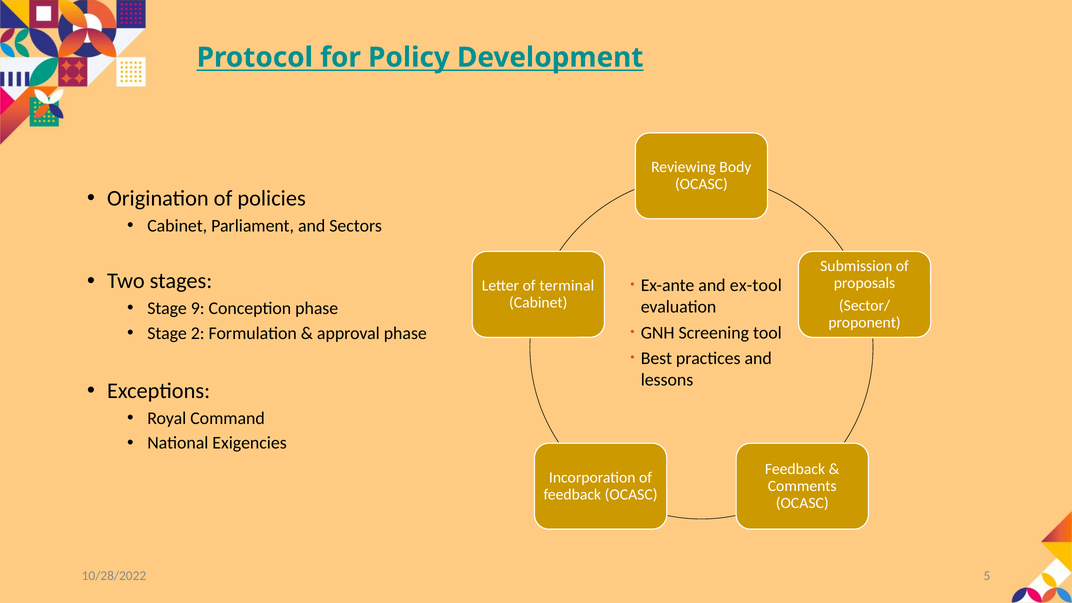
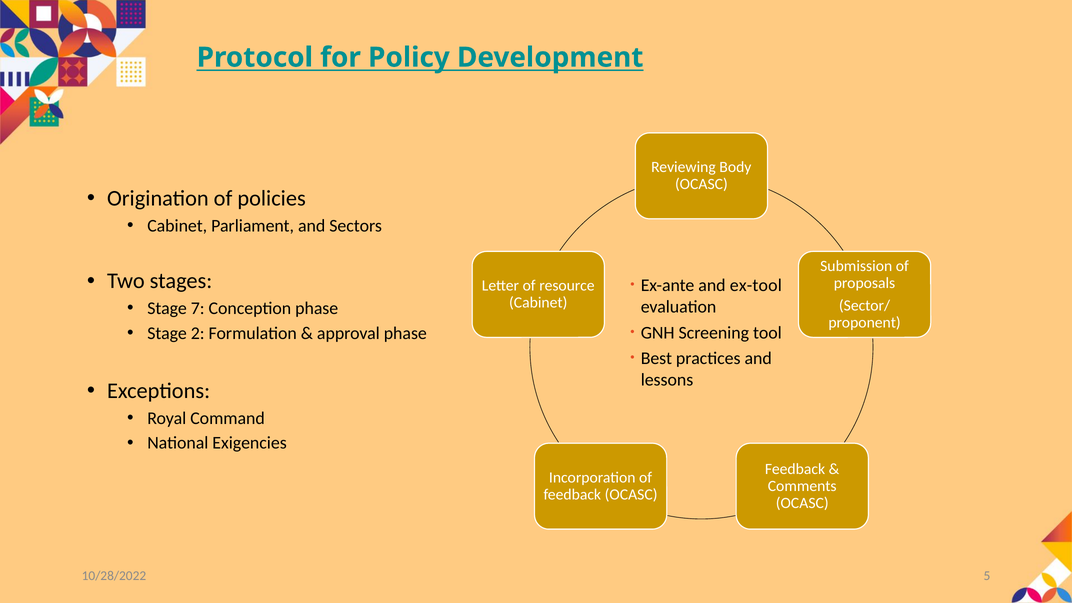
terminal: terminal -> resource
9: 9 -> 7
